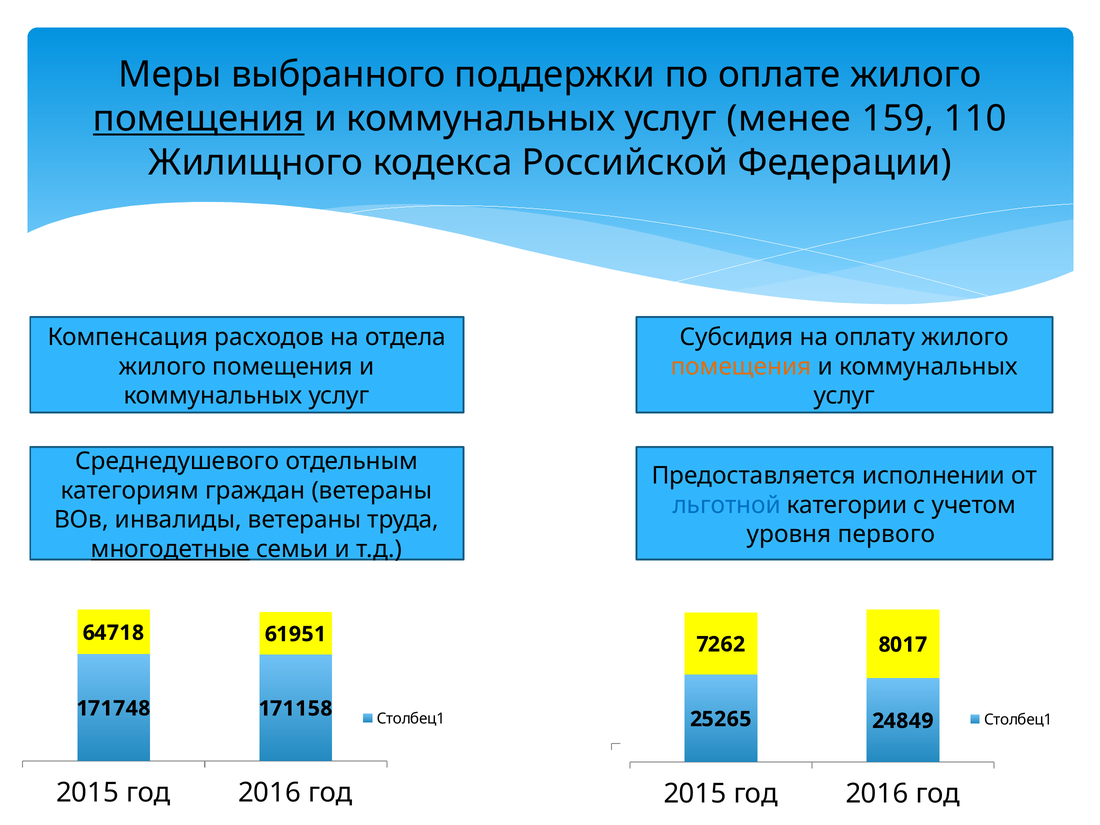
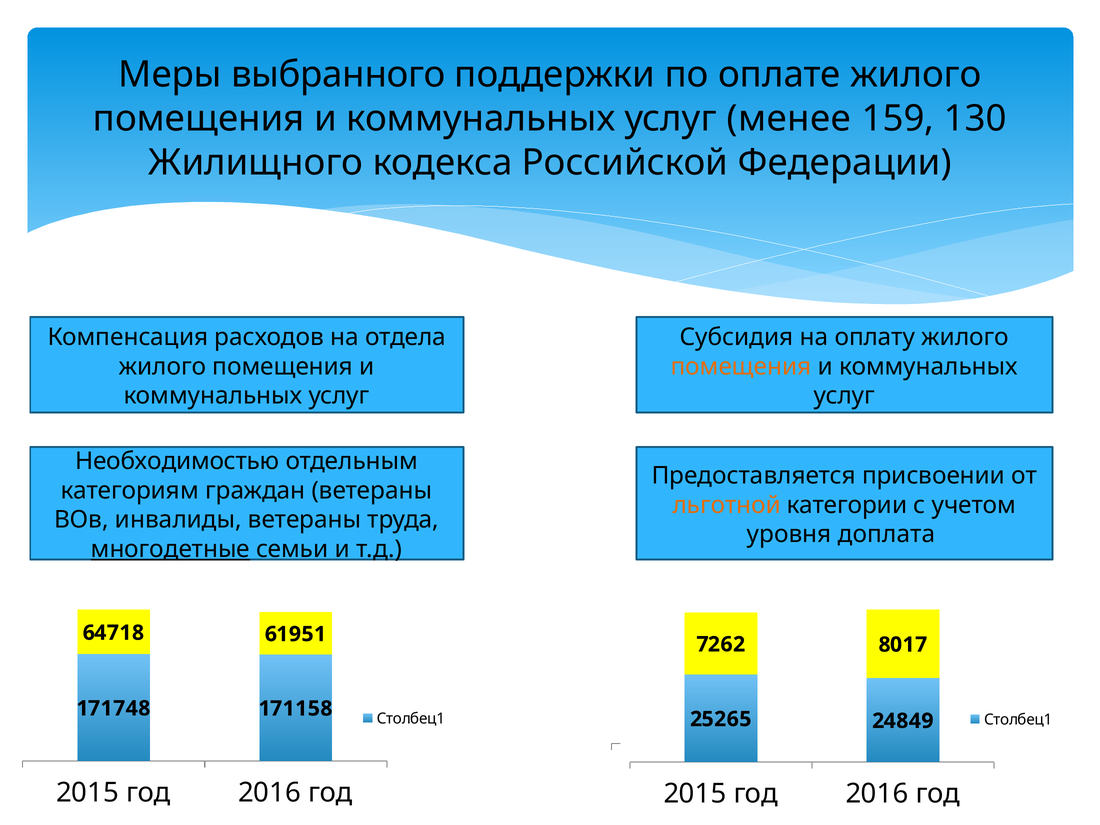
помещения at (199, 119) underline: present -> none
110: 110 -> 130
Среднедушевого: Среднедушевого -> Необходимостью
исполнении: исполнении -> присвоении
льготной colour: blue -> orange
первого: первого -> доплата
